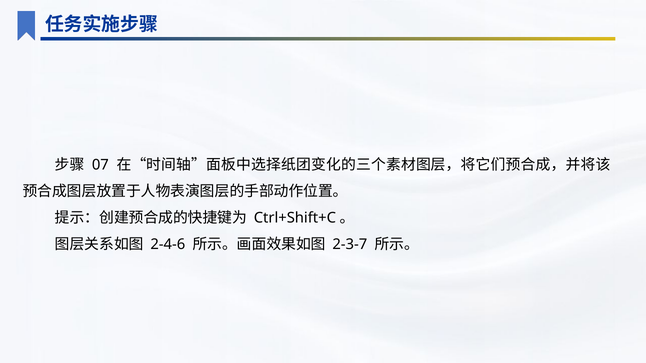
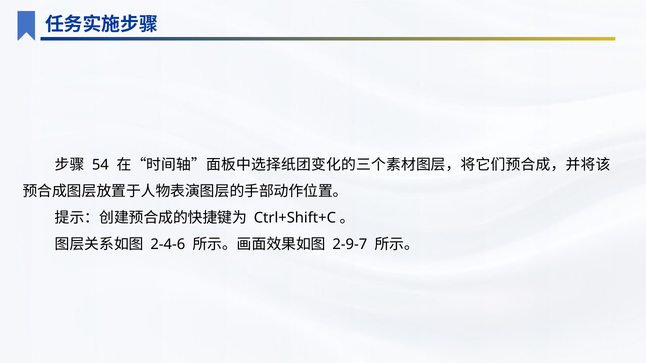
07: 07 -> 54
2-3-7: 2-3-7 -> 2-9-7
